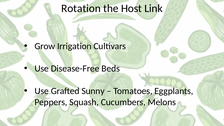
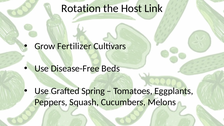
Irrigation: Irrigation -> Fertilizer
Sunny: Sunny -> Spring
